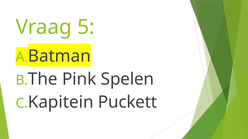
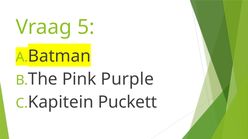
Spelen: Spelen -> Purple
